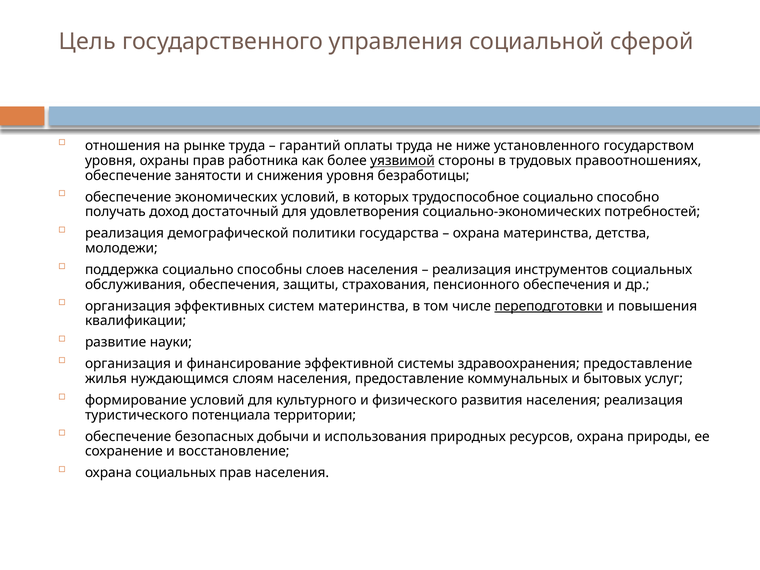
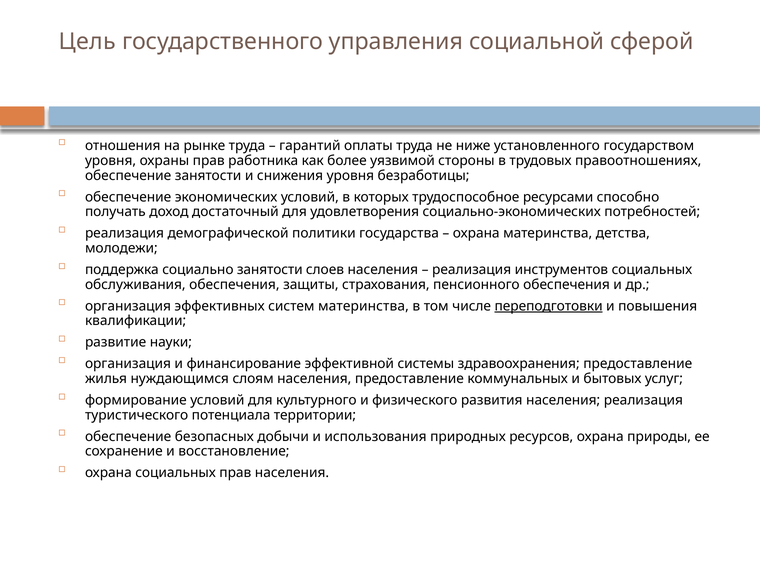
уязвимой underline: present -> none
трудоспособное социально: социально -> ресурсами
социально способны: способны -> занятости
